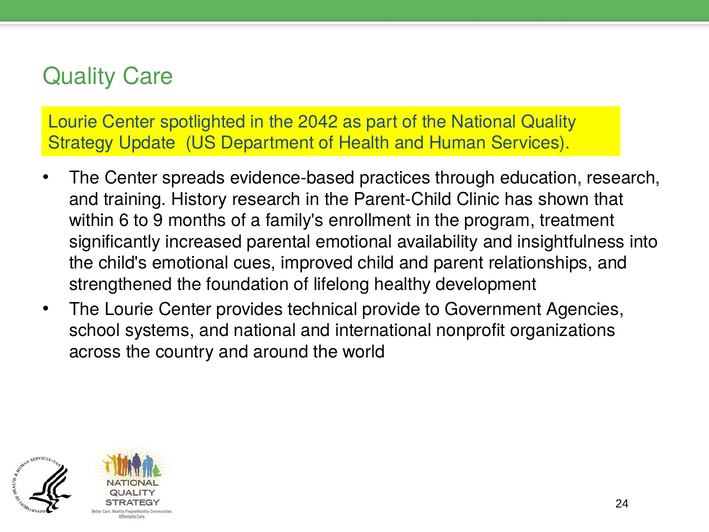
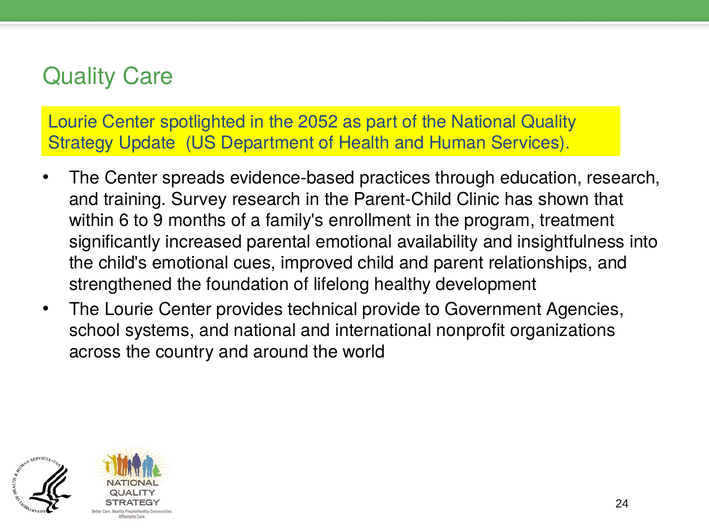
2042: 2042 -> 2052
History: History -> Survey
